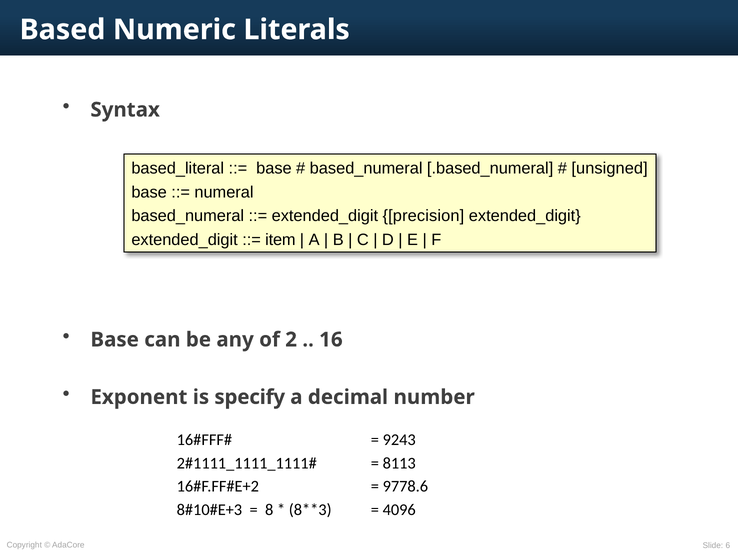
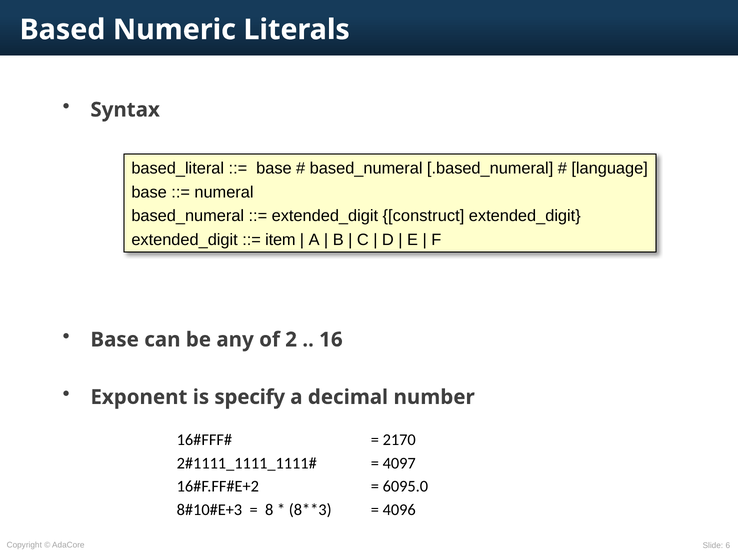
unsigned: unsigned -> language
precision: precision -> construct
9243: 9243 -> 2170
8113: 8113 -> 4097
9778.6: 9778.6 -> 6095.0
